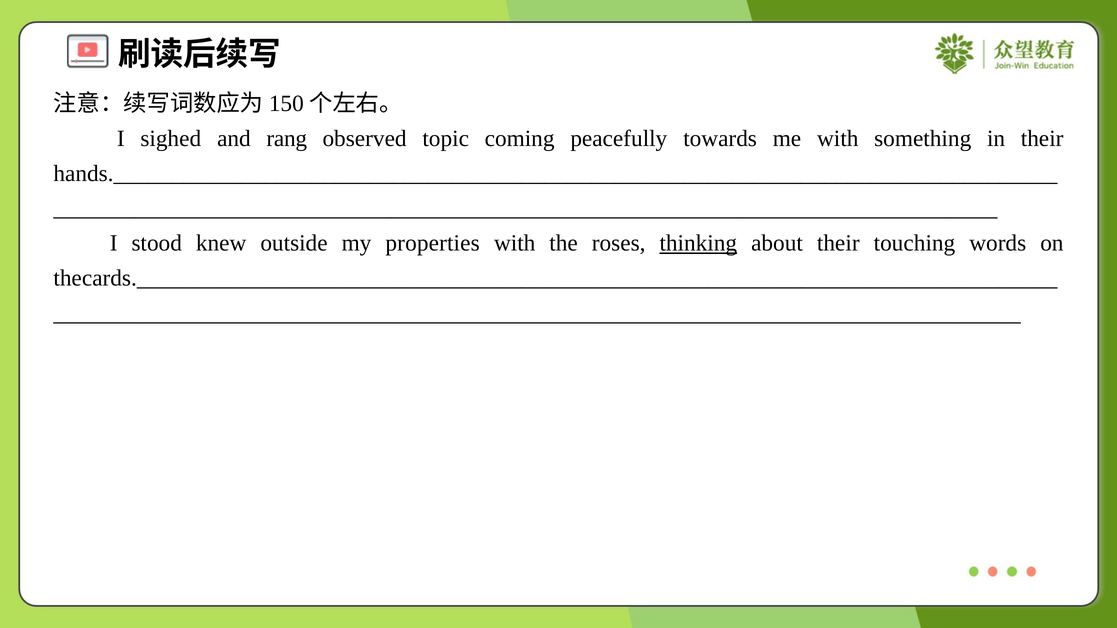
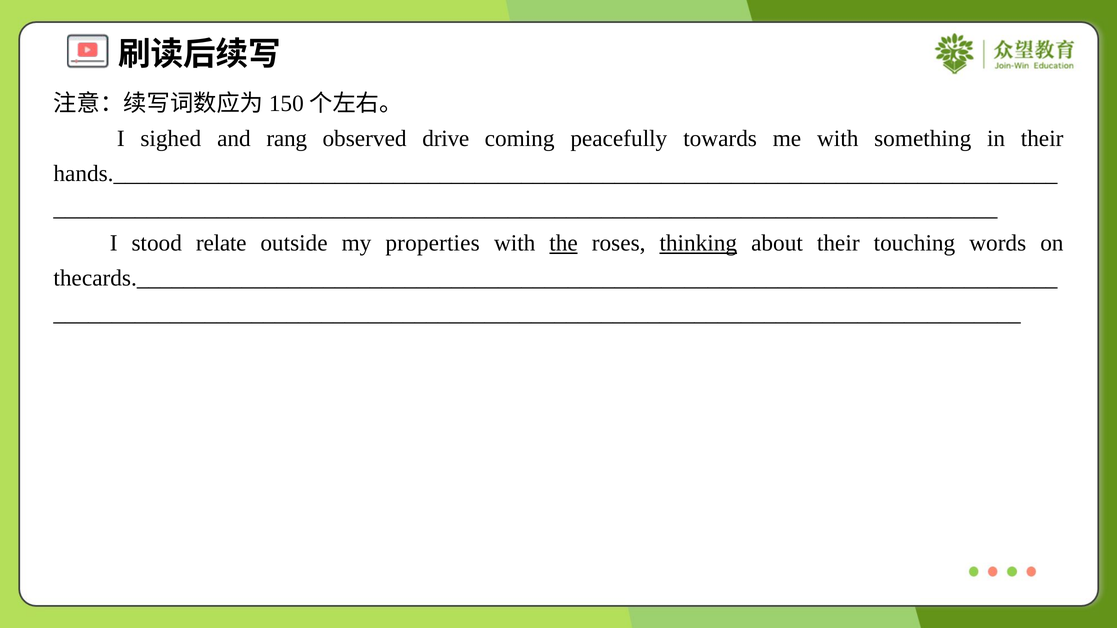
topic: topic -> drive
knew: knew -> relate
the underline: none -> present
